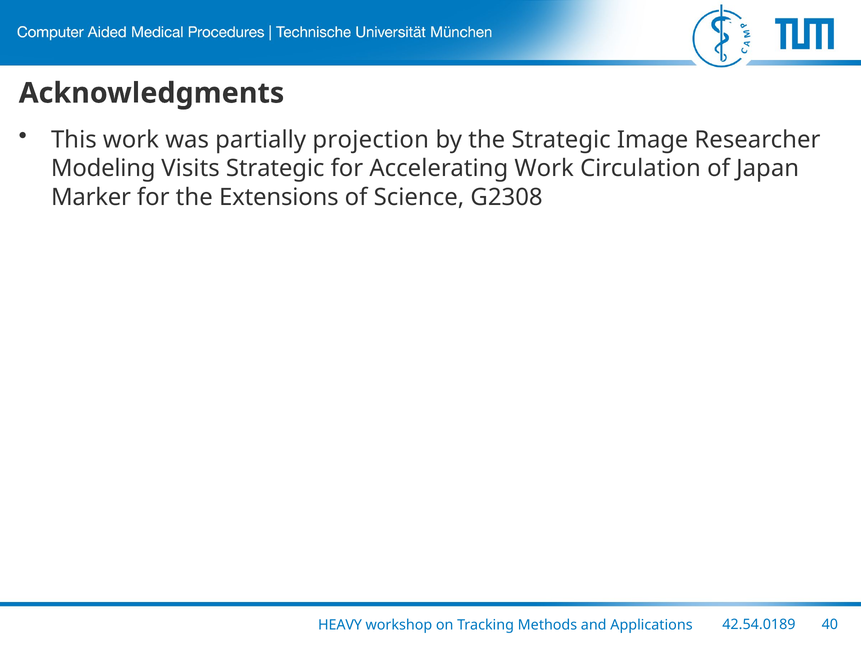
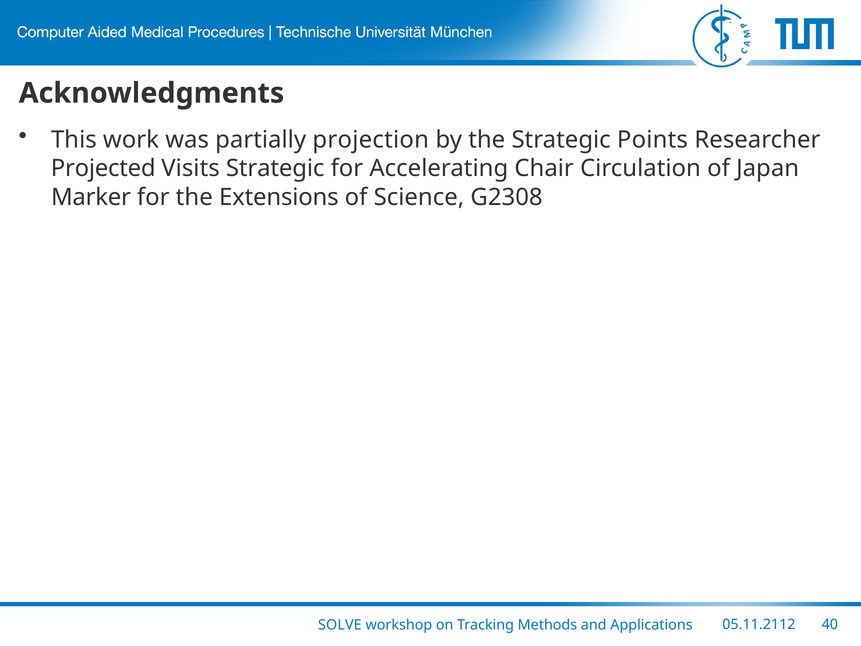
Image: Image -> Points
Modeling: Modeling -> Projected
Accelerating Work: Work -> Chair
HEAVY: HEAVY -> SOLVE
42.54.0189: 42.54.0189 -> 05.11.2112
